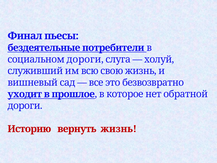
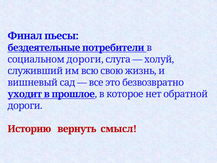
вернуть жизнь: жизнь -> смысл
